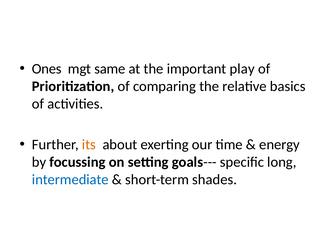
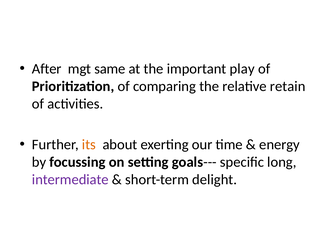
Ones: Ones -> After
basics: basics -> retain
intermediate colour: blue -> purple
shades: shades -> delight
